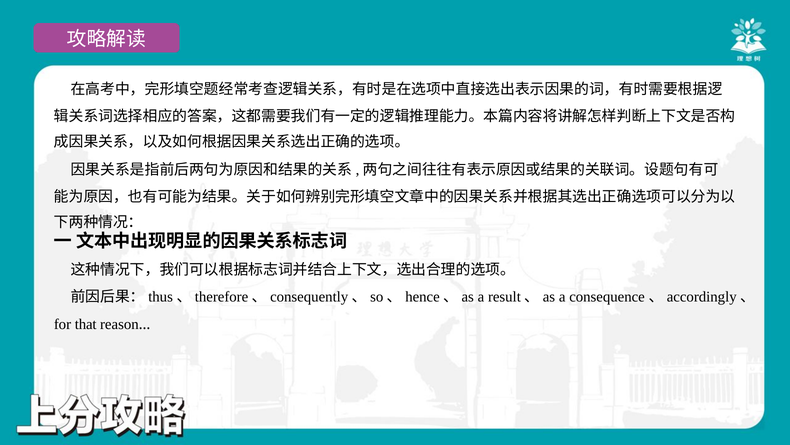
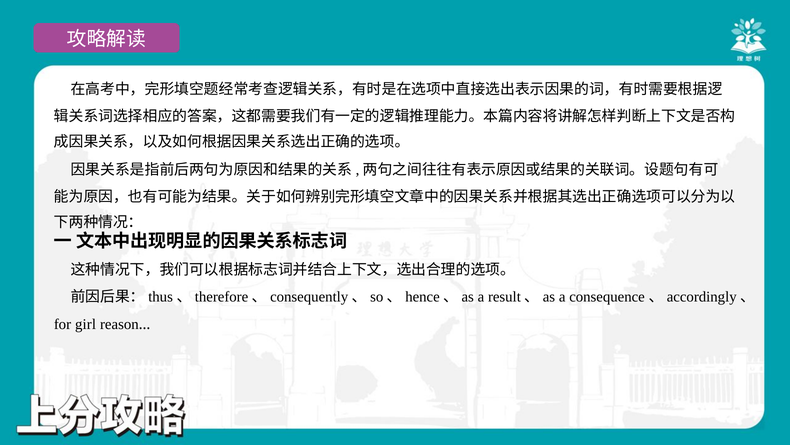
that: that -> girl
